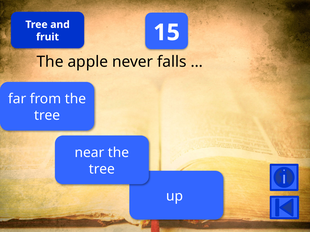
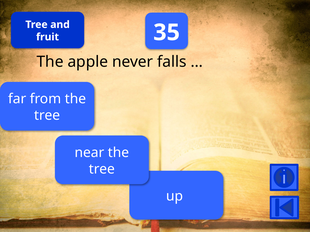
15: 15 -> 35
